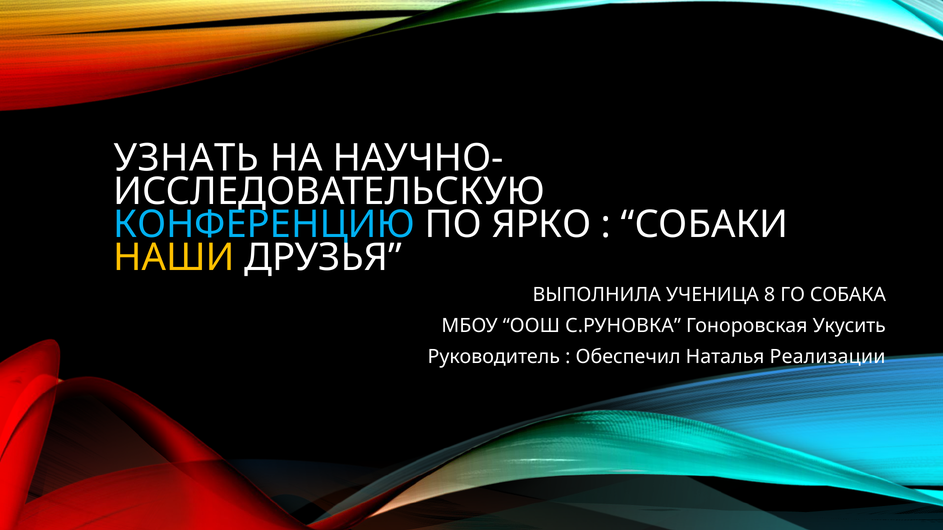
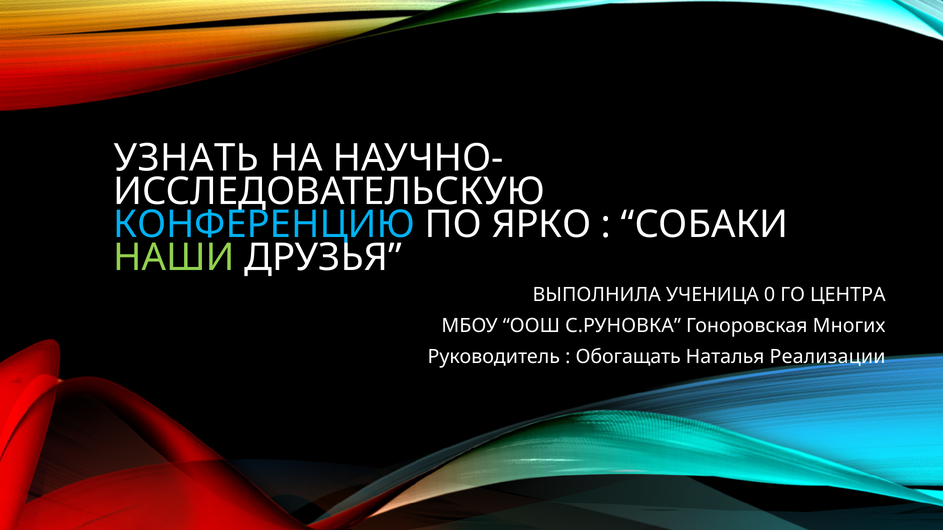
НАШИ colour: yellow -> light green
8: 8 -> 0
СОБАКА: СОБАКА -> ЦЕНТРА
Укусить: Укусить -> Многих
Обеспечил: Обеспечил -> Обогащать
